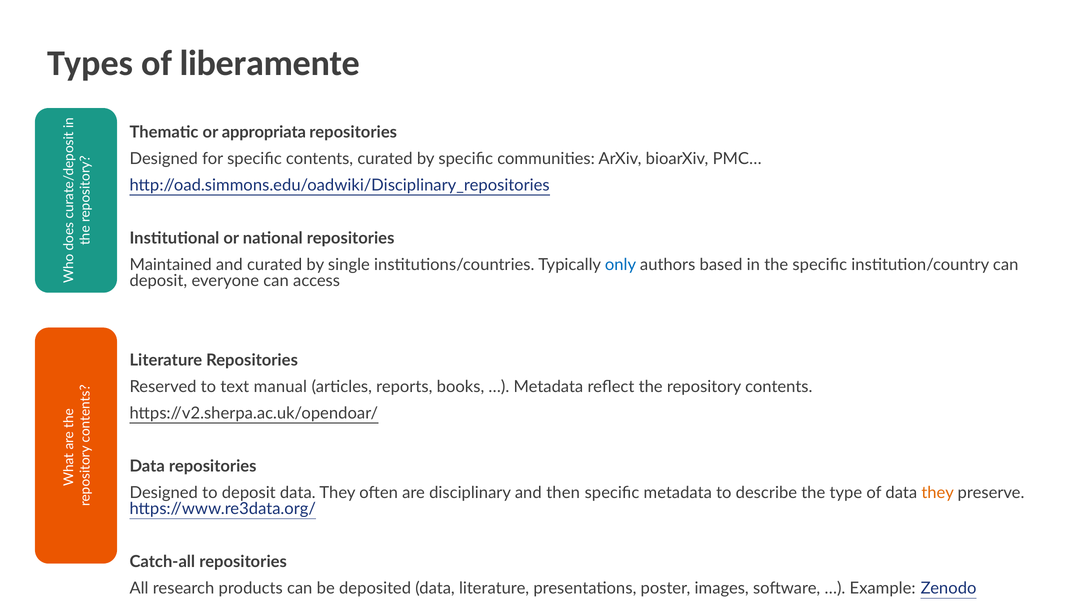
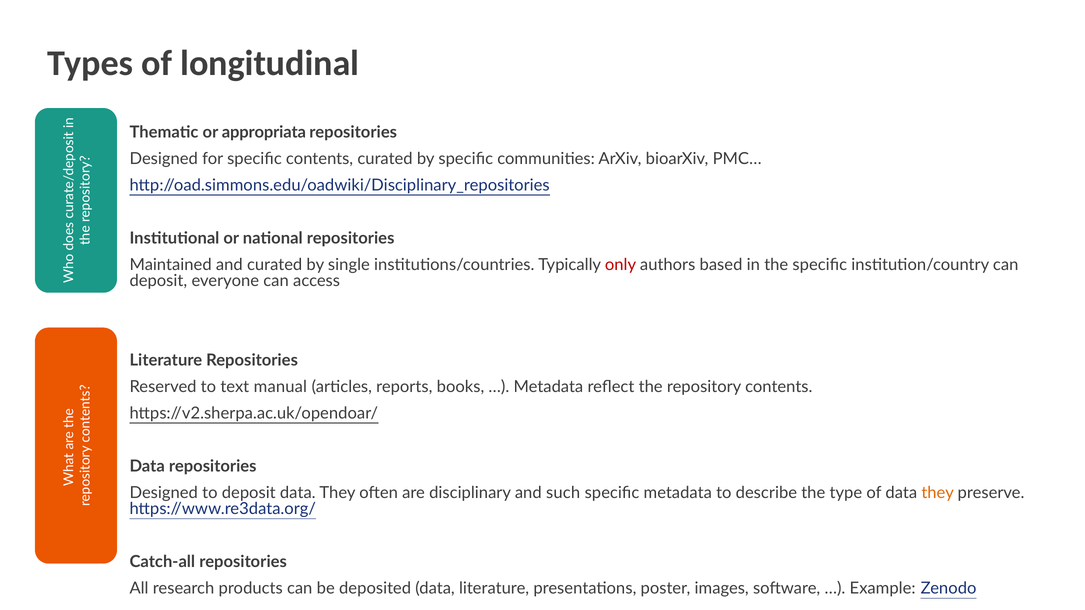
liberamente: liberamente -> longitudinal
only colour: blue -> red
then: then -> such
